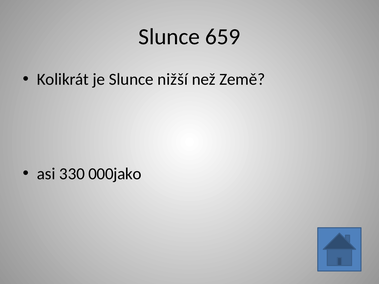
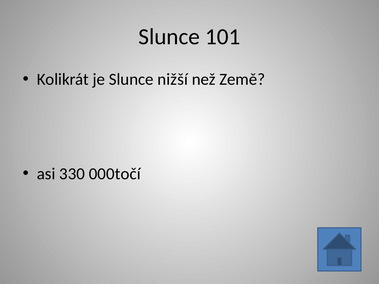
659: 659 -> 101
000jako: 000jako -> 000točí
